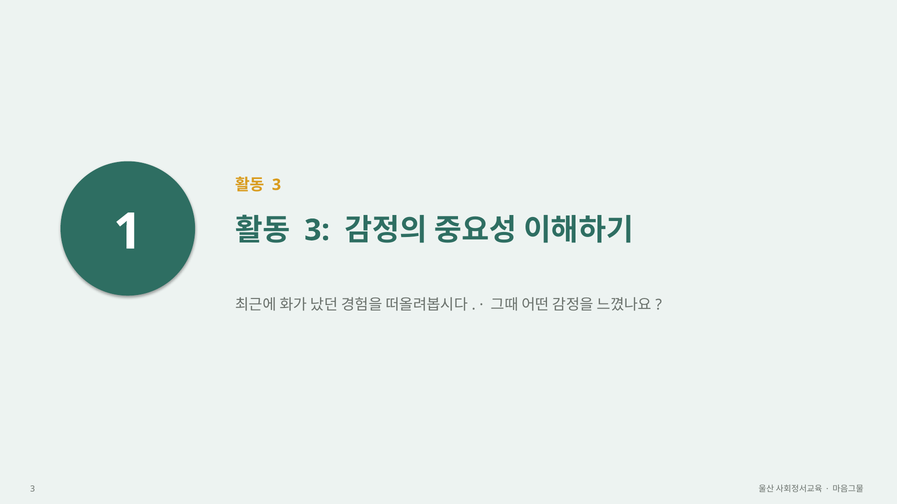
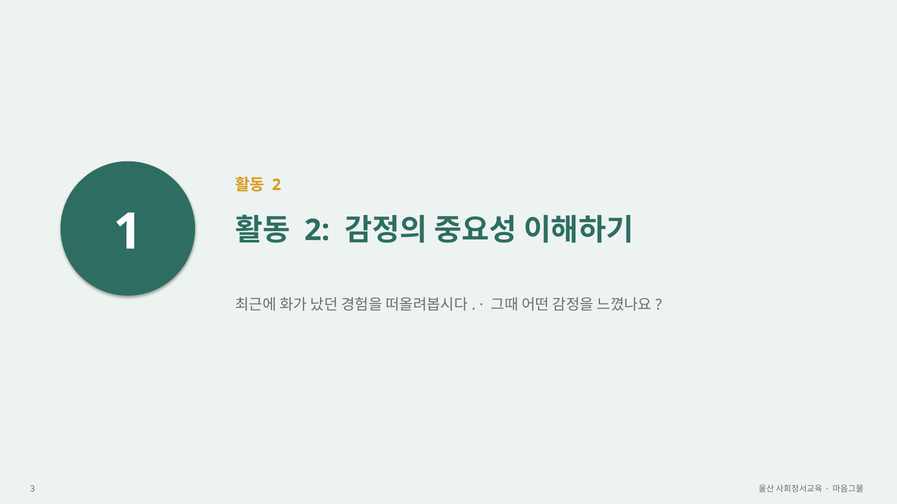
3 at (277, 185): 3 -> 2
3 at (317, 231): 3 -> 2
